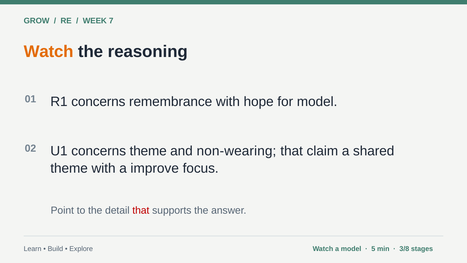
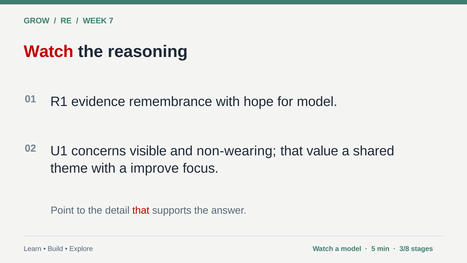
Watch at (49, 52) colour: orange -> red
R1 concerns: concerns -> evidence
concerns theme: theme -> visible
claim: claim -> value
